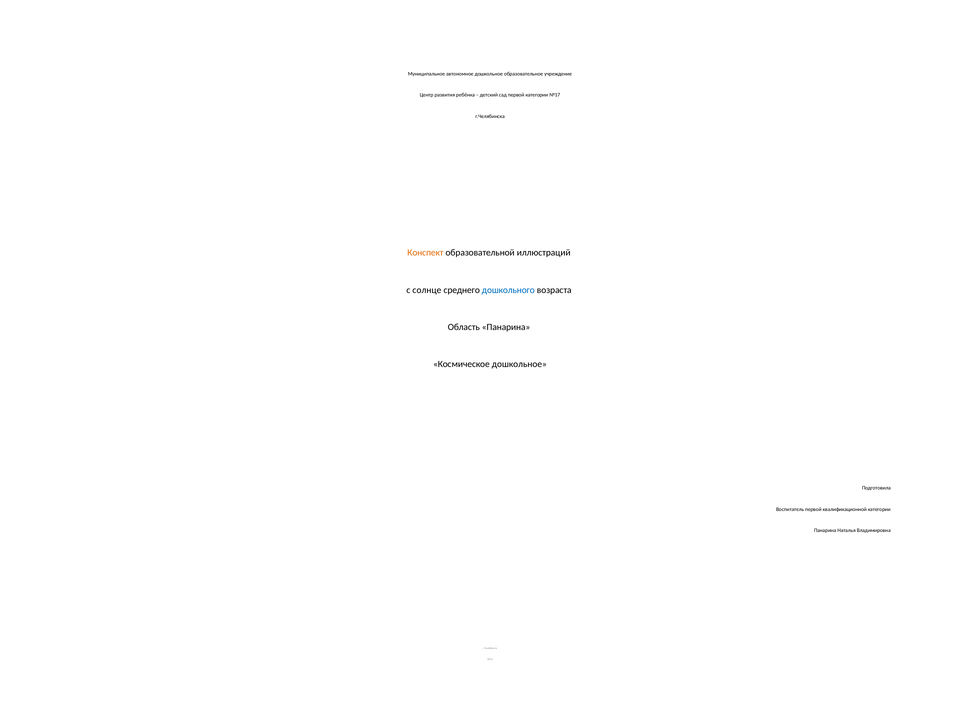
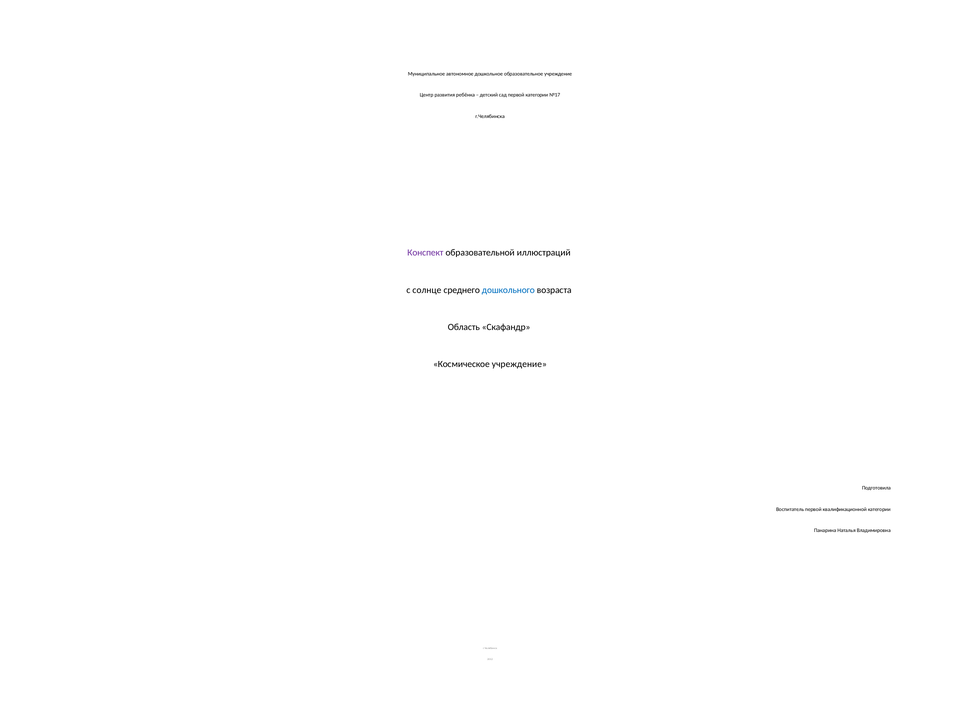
Конспект colour: orange -> purple
Область Панарина: Панарина -> Скафандр
Космическое дошкольное: дошкольное -> учреждение
